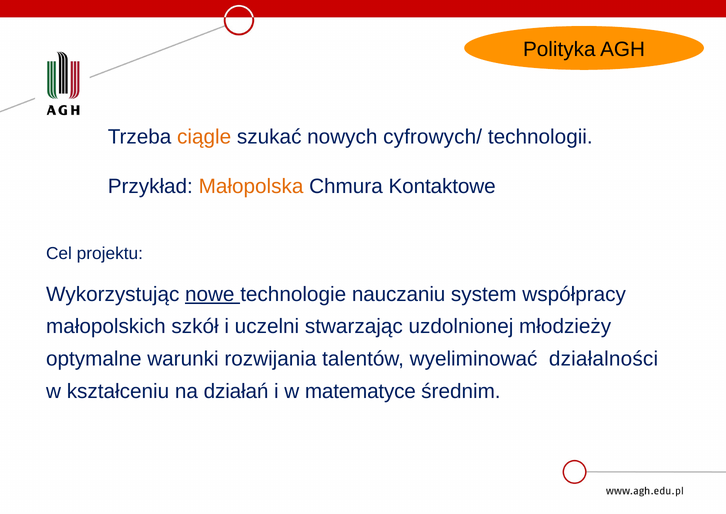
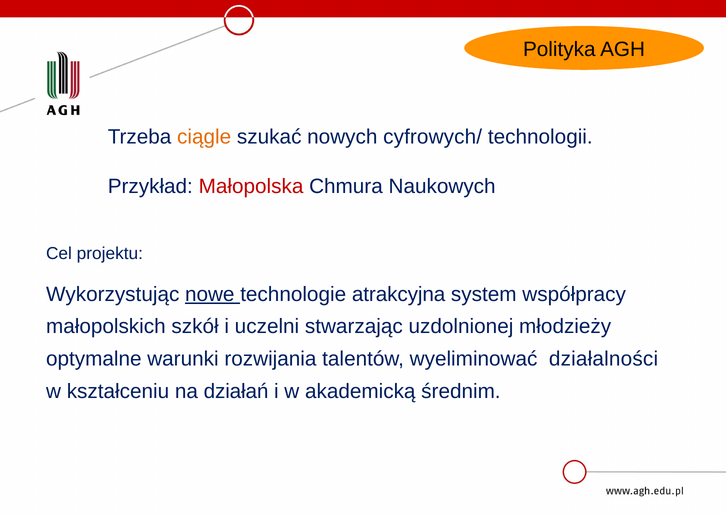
Małopolska colour: orange -> red
Kontaktowe: Kontaktowe -> Naukowych
nauczaniu: nauczaniu -> atrakcyjna
matematyce: matematyce -> akademicką
